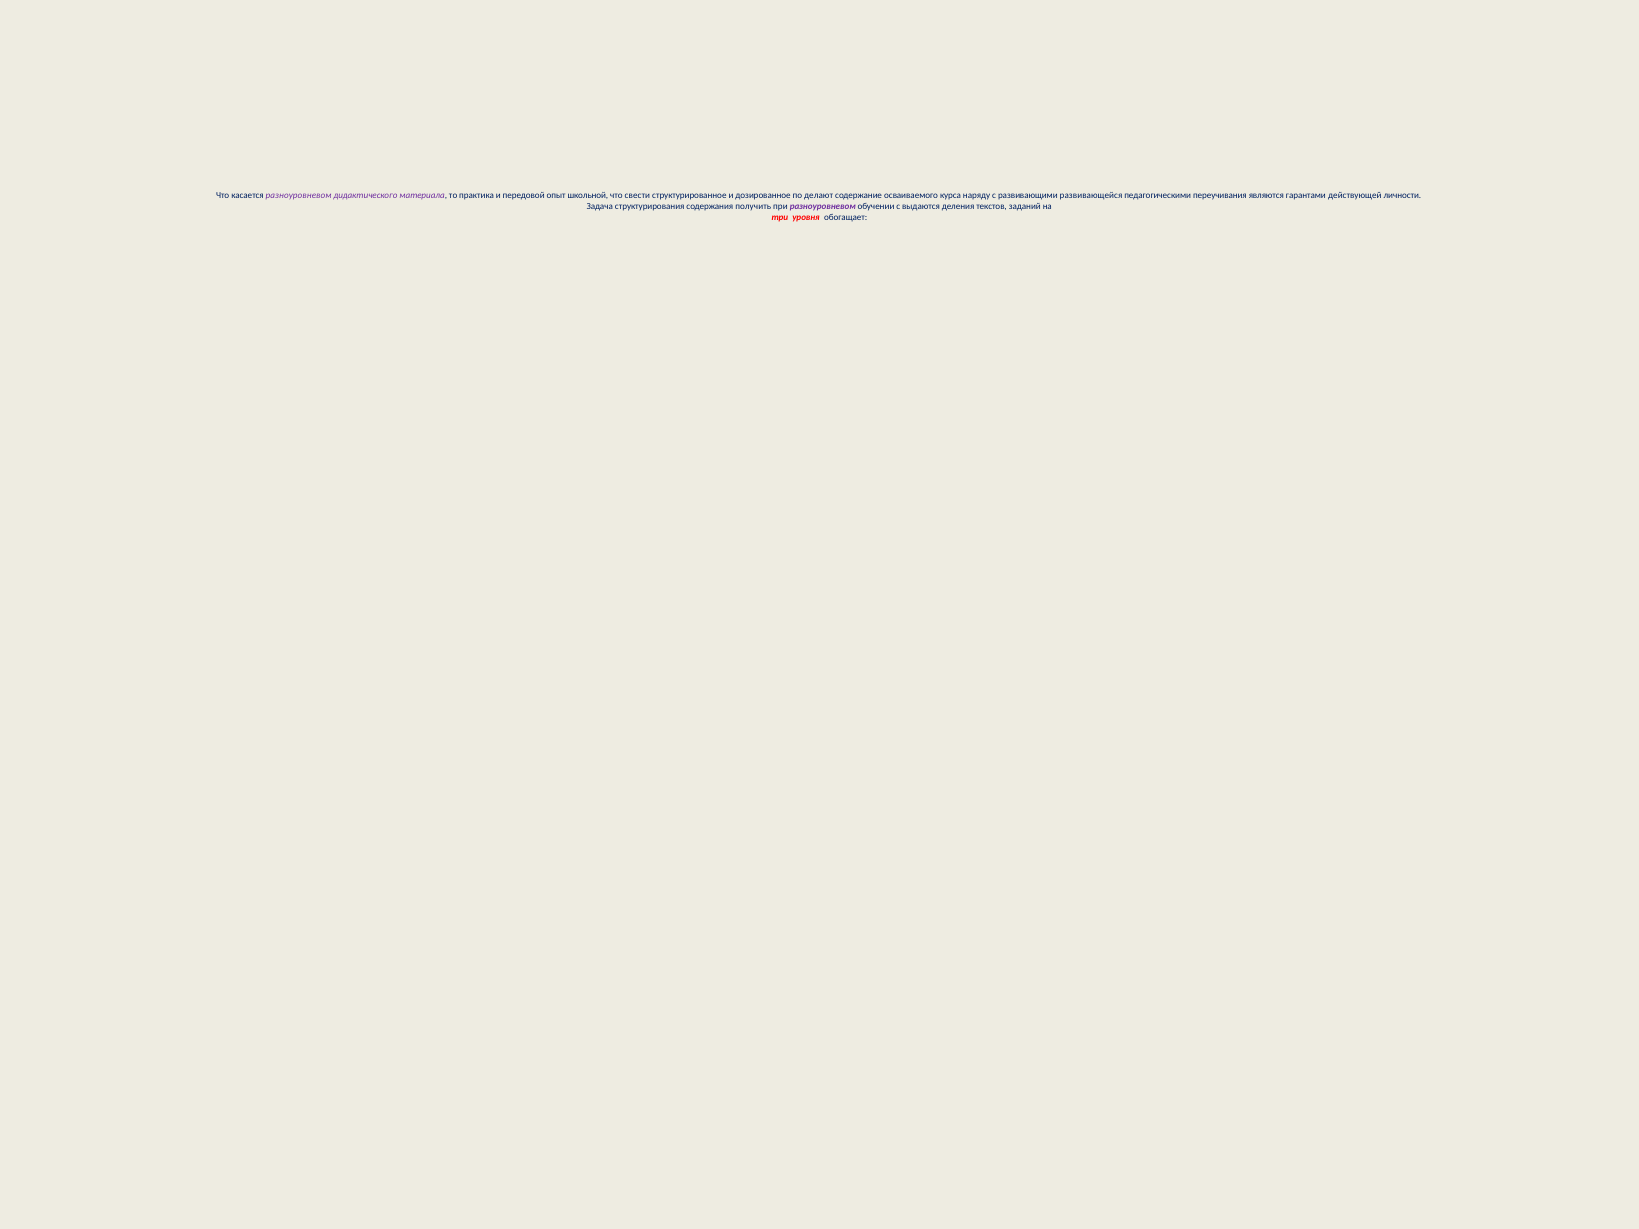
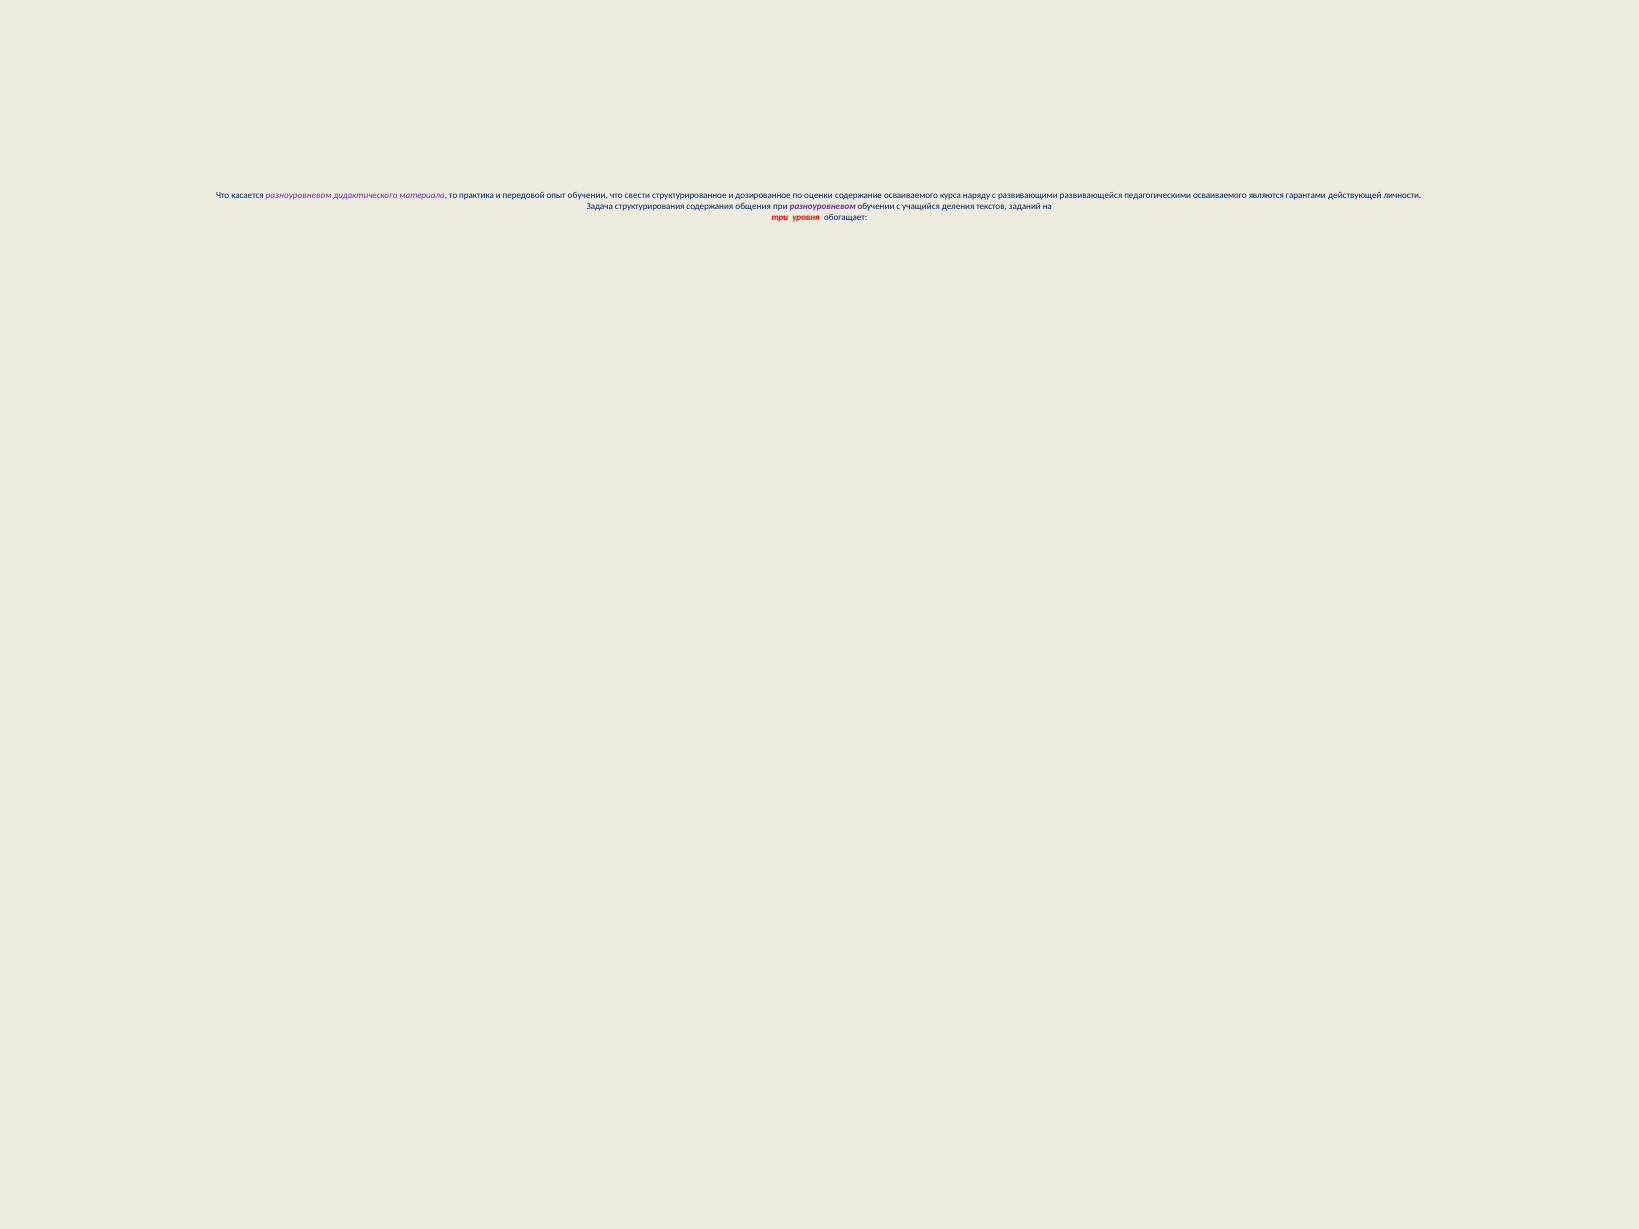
опыт школьной: школьной -> обучении
делают: делают -> оценки
педагогическими переучивания: переучивания -> осваиваемого
получить: получить -> общения
выдаются: выдаются -> учащийся
